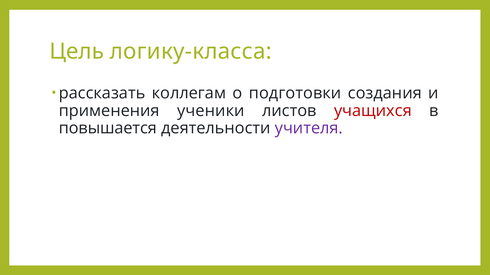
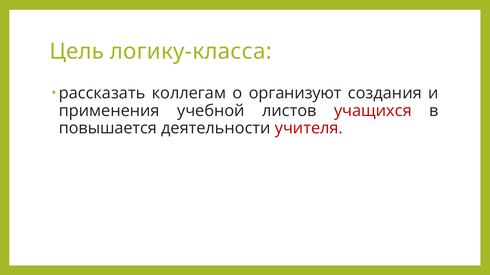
подготовки: подготовки -> организуют
ученики: ученики -> учебной
учителя colour: purple -> red
